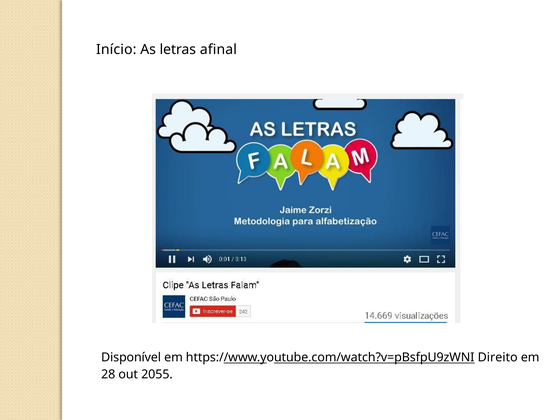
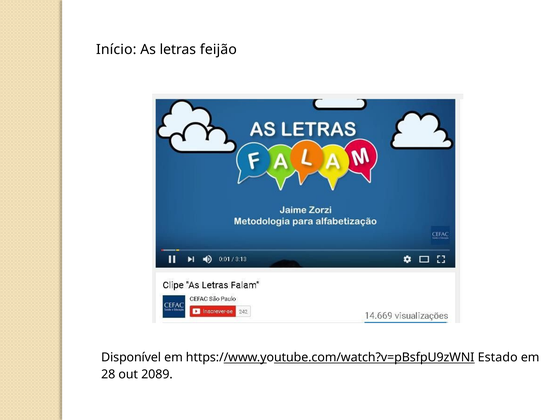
afinal: afinal -> feijão
Direito: Direito -> Estado
2055: 2055 -> 2089
